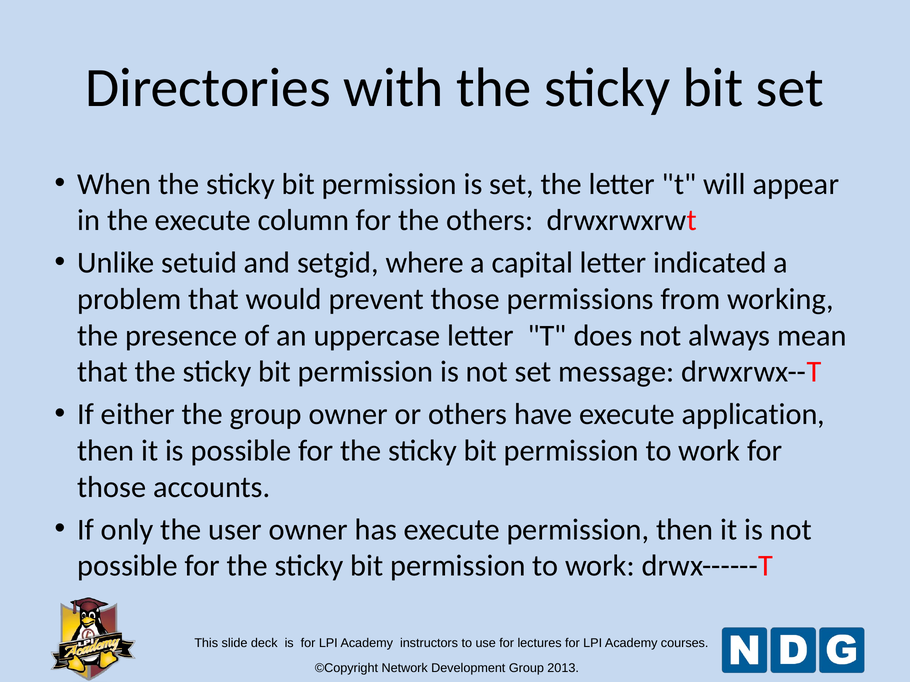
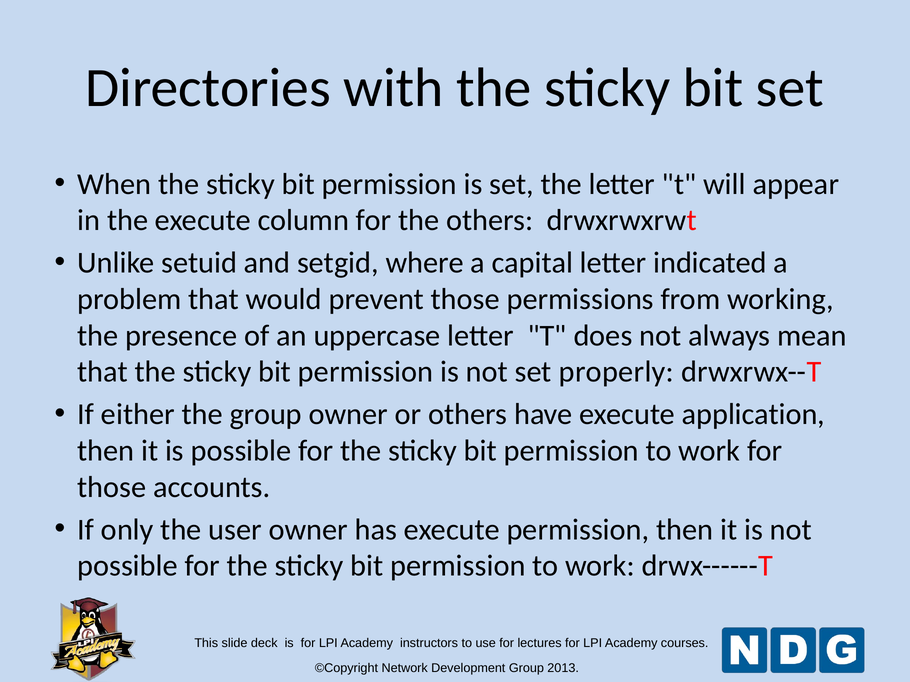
message: message -> properly
